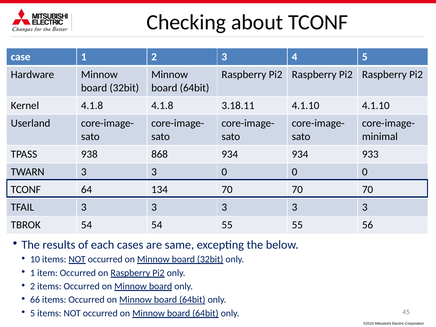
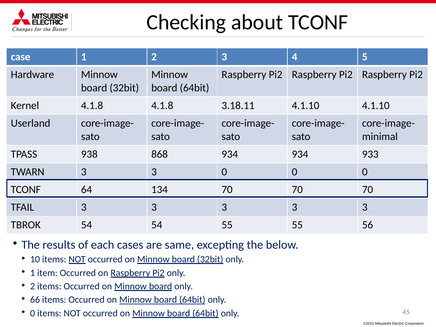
5 at (33, 313): 5 -> 0
